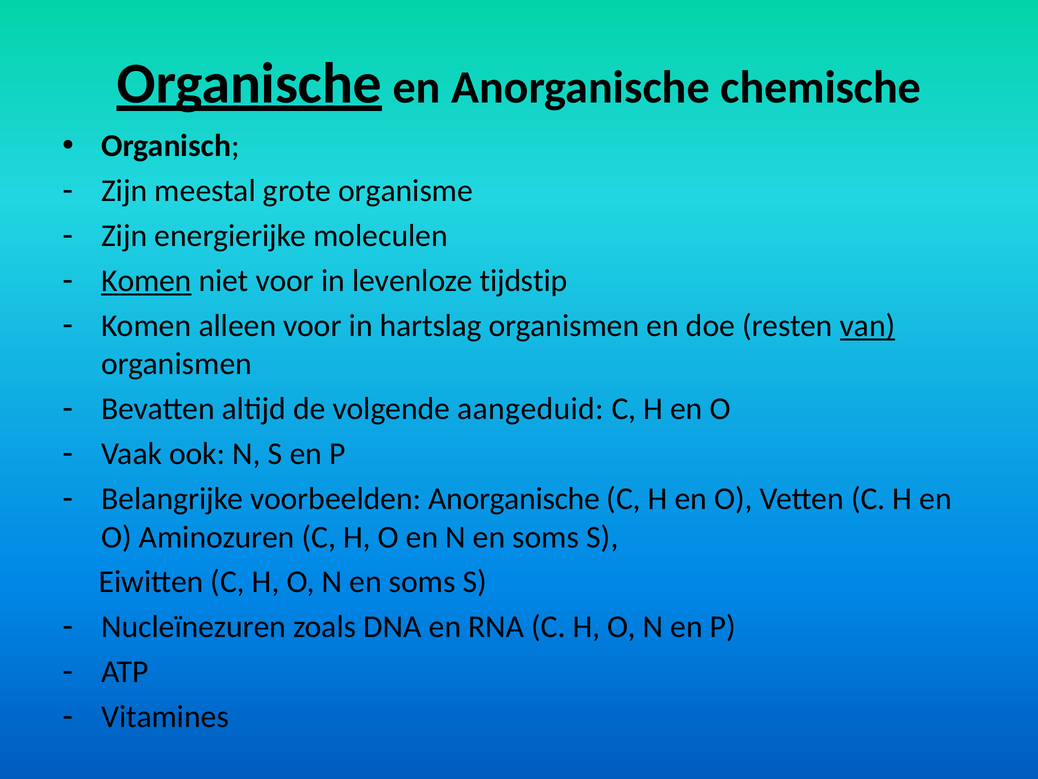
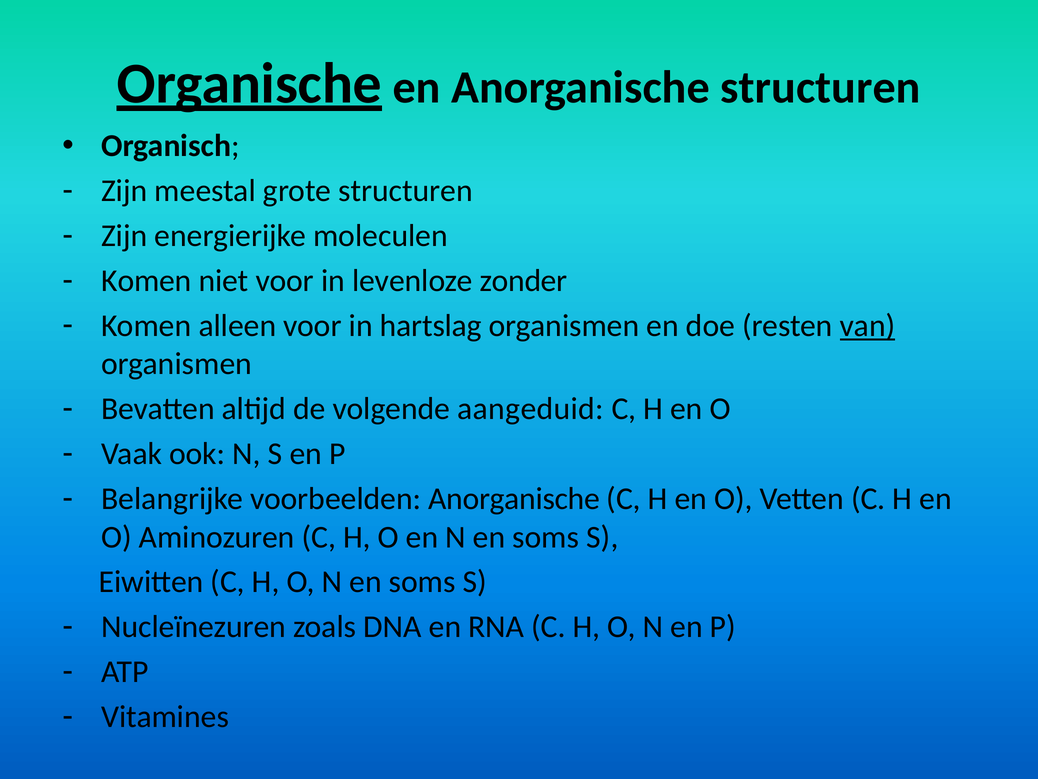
Anorganische chemische: chemische -> structuren
grote organisme: organisme -> structuren
Komen at (146, 281) underline: present -> none
tijdstip: tijdstip -> zonder
